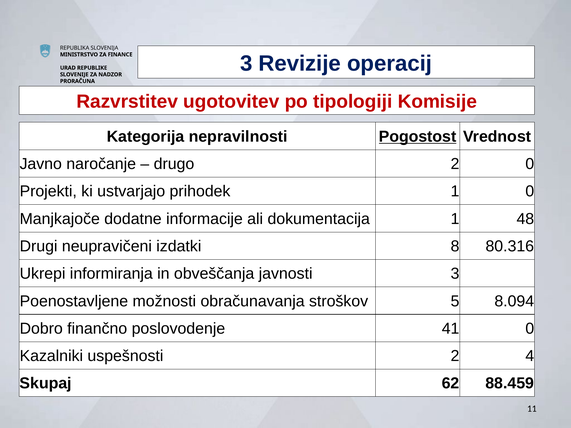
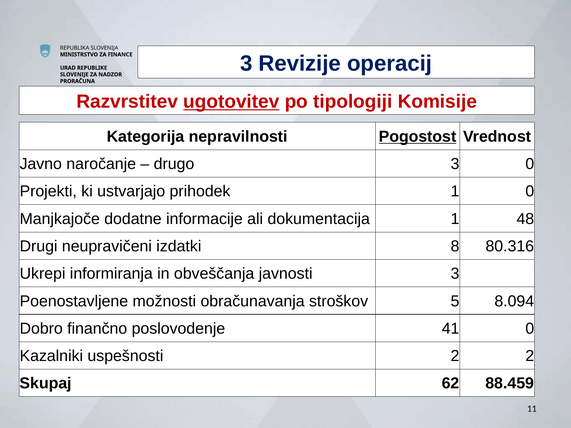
ugotovitev underline: none -> present
drugo 2: 2 -> 3
2 4: 4 -> 2
